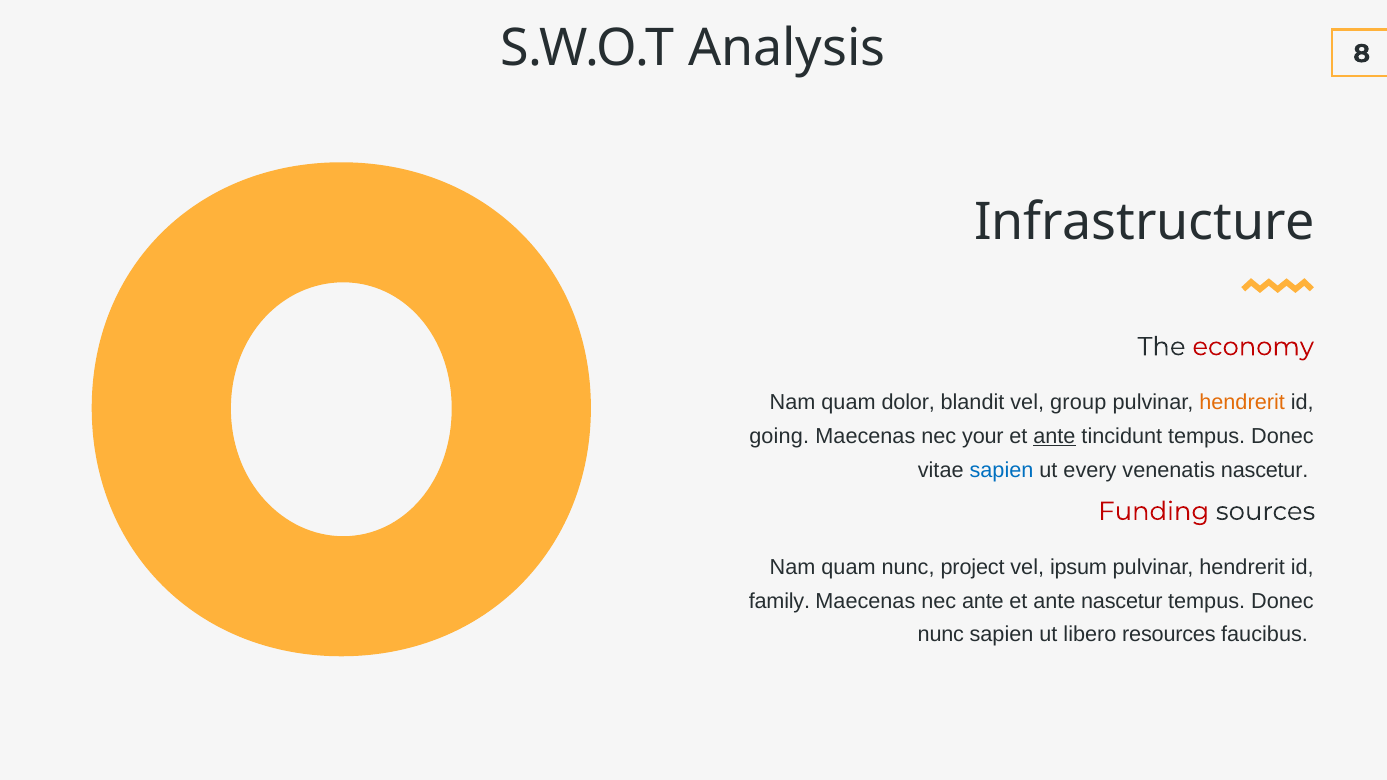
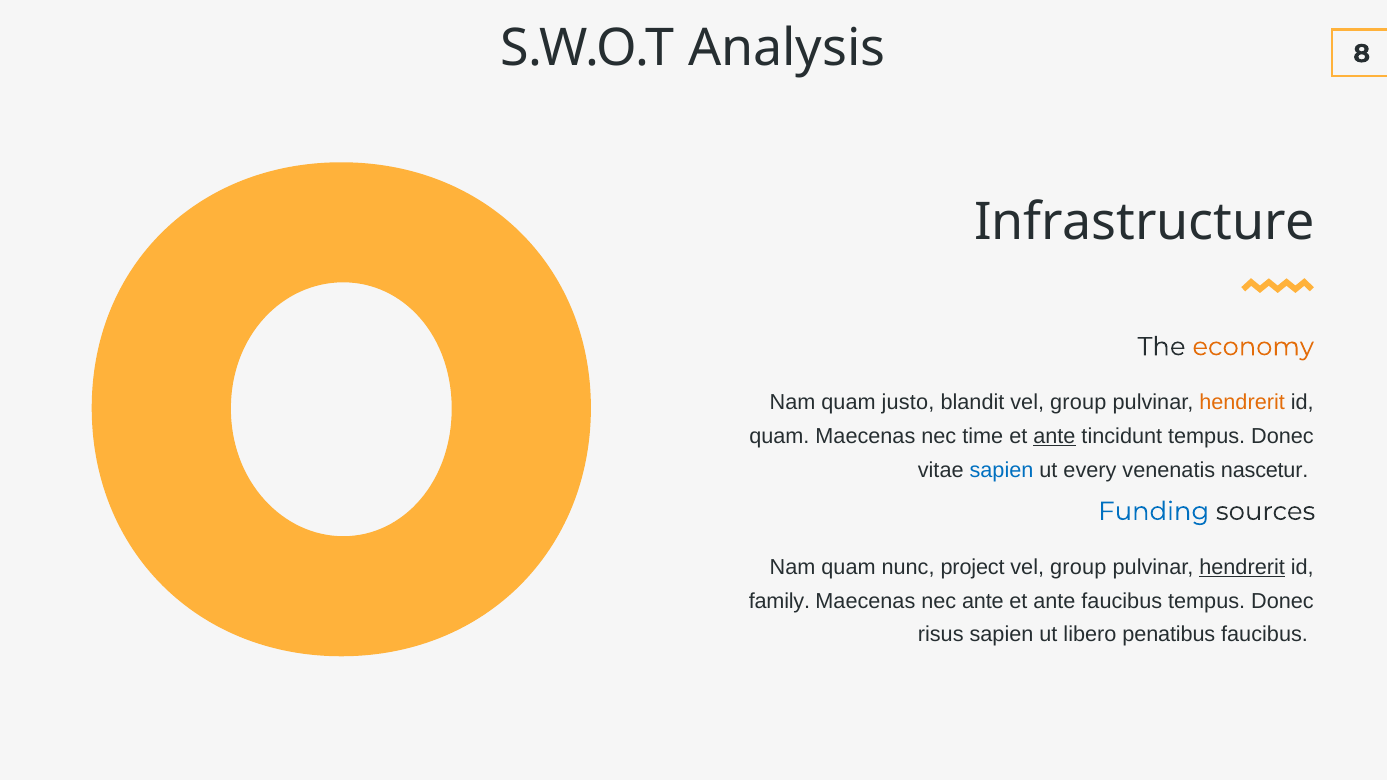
economy colour: red -> orange
dolor: dolor -> justo
going at (779, 436): going -> quam
your: your -> time
Funding colour: red -> blue
ipsum at (1078, 567): ipsum -> group
hendrerit at (1242, 567) underline: none -> present
ante nascetur: nascetur -> faucibus
nunc at (941, 635): nunc -> risus
resources: resources -> penatibus
